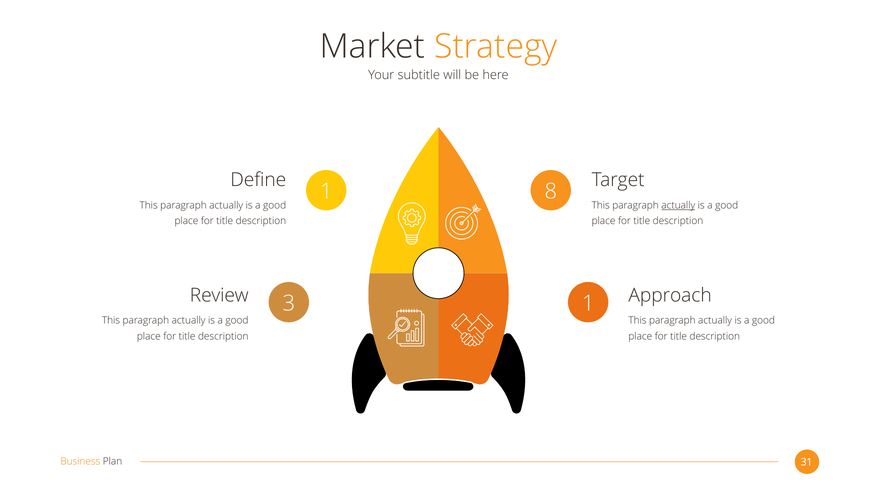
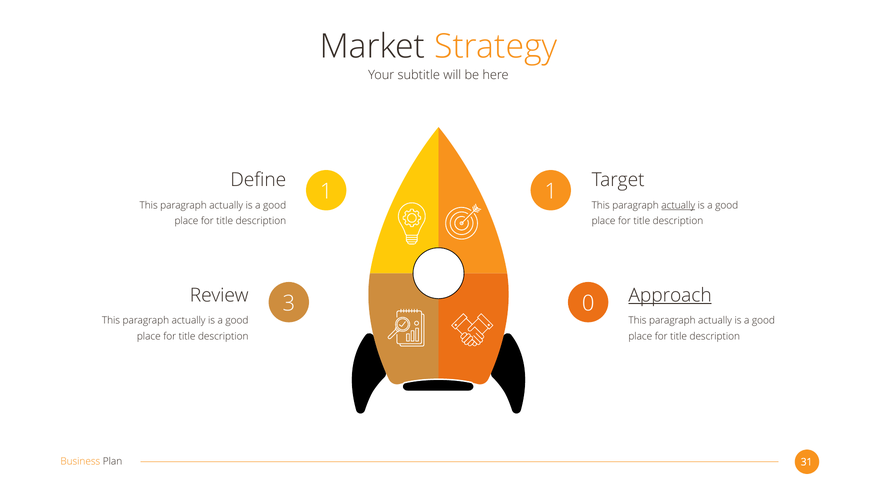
1 8: 8 -> 1
Approach underline: none -> present
3 1: 1 -> 0
